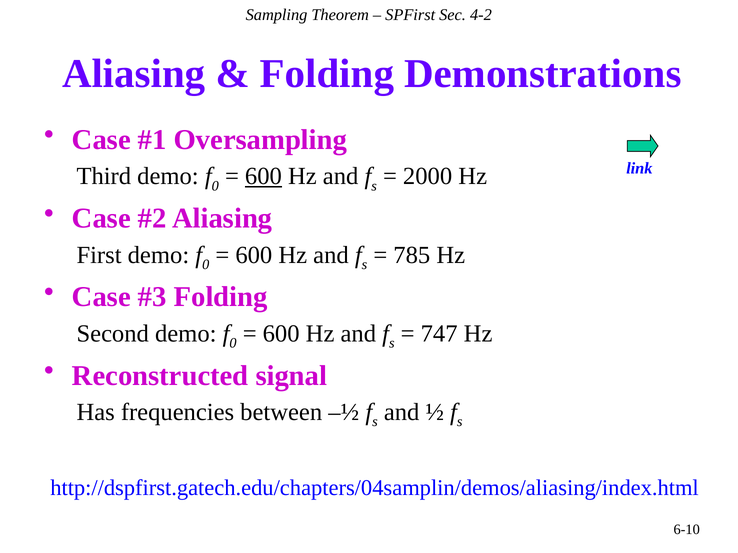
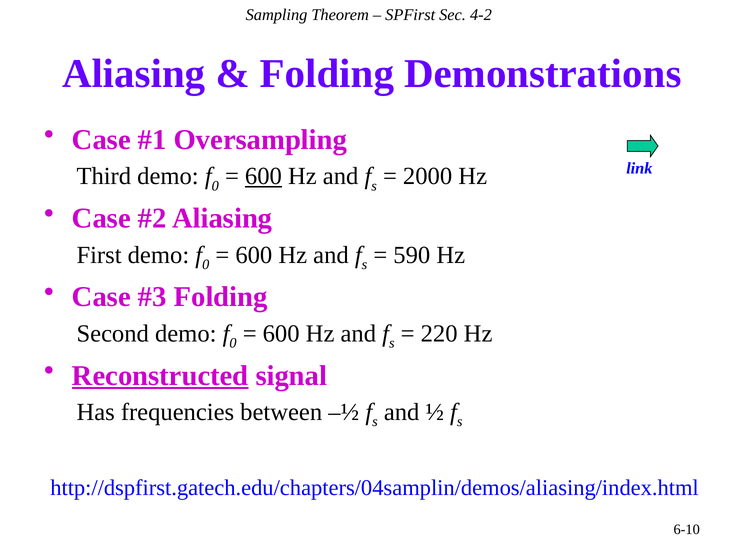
785: 785 -> 590
747: 747 -> 220
Reconstructed underline: none -> present
